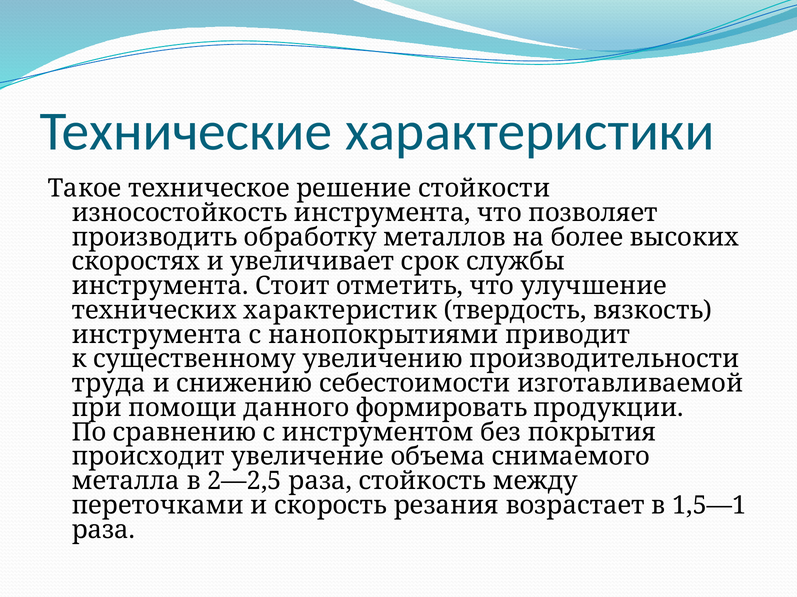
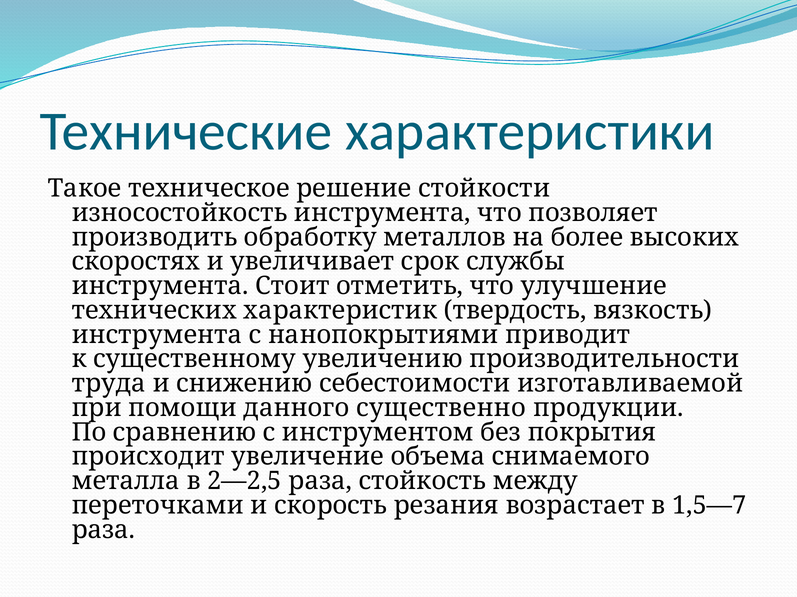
формировать: формировать -> существенно
1,5—1: 1,5—1 -> 1,5—7
